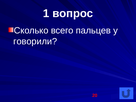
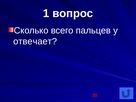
говорили: говорили -> отвечает
